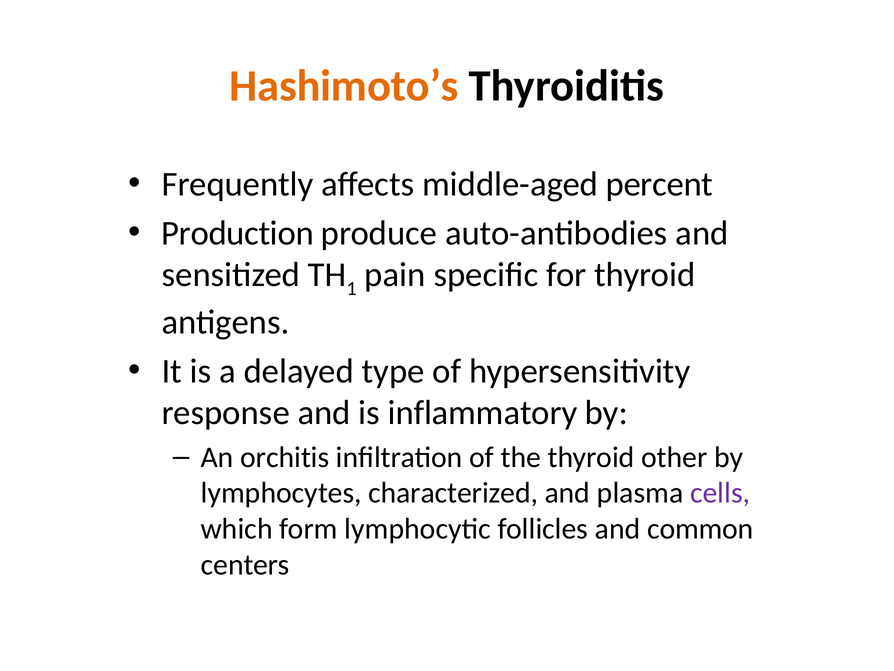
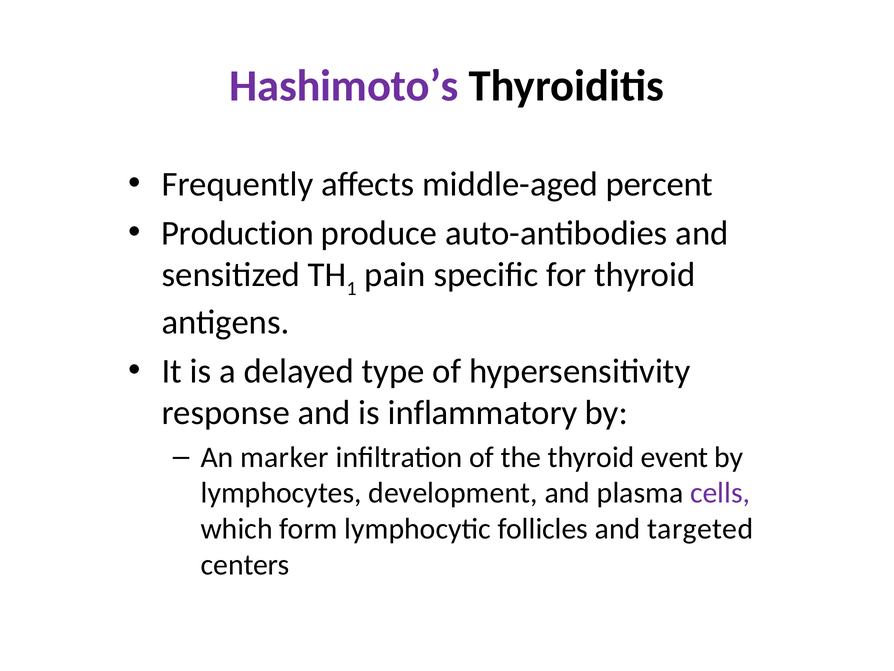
Hashimoto’s colour: orange -> purple
orchitis: orchitis -> marker
other: other -> event
characterized: characterized -> development
common: common -> targeted
